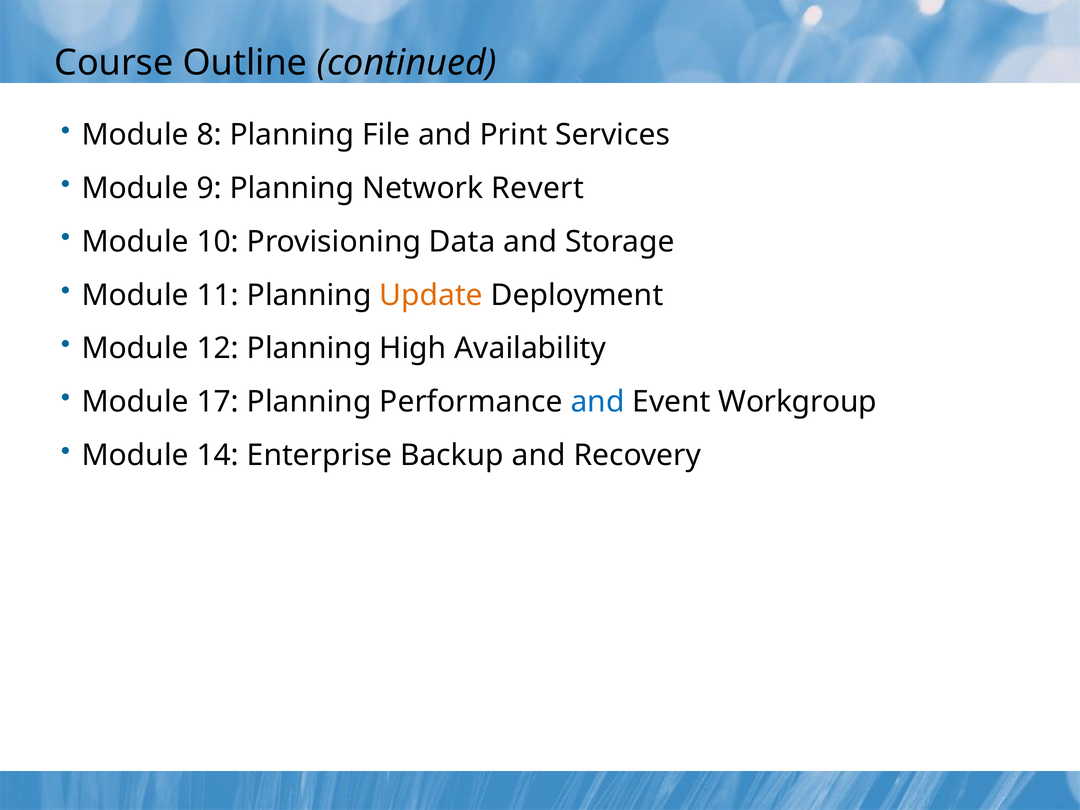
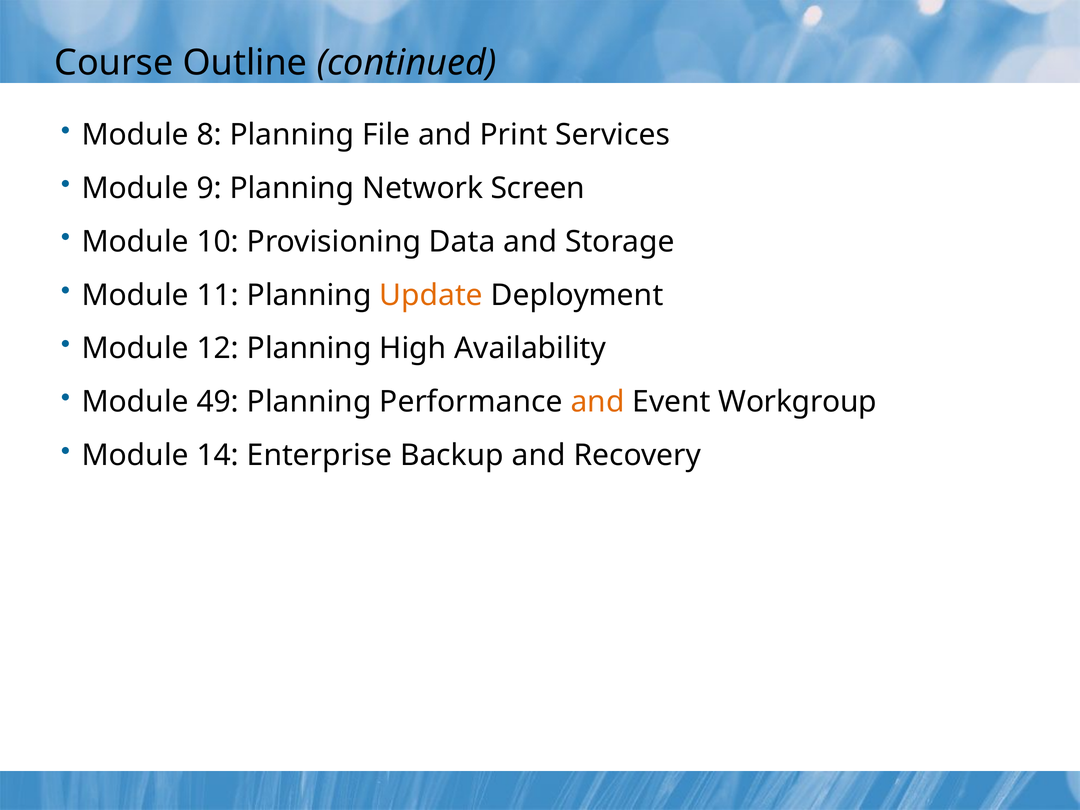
Revert: Revert -> Screen
17: 17 -> 49
and at (598, 402) colour: blue -> orange
